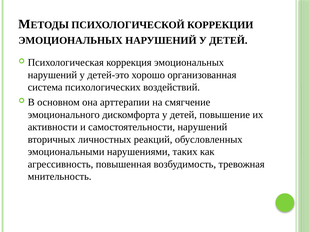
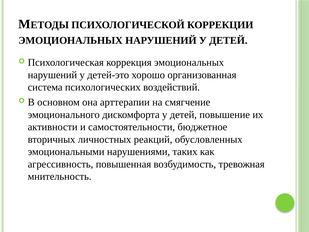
самостоятельности нарушений: нарушений -> бюджетное
